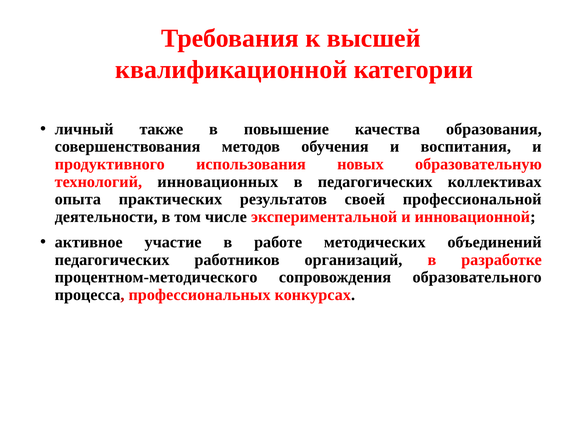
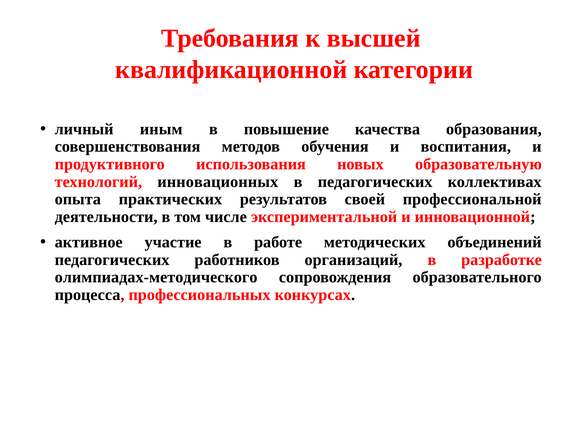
также: также -> иным
процентном-методического: процентном-методического -> олимпиадах-методического
